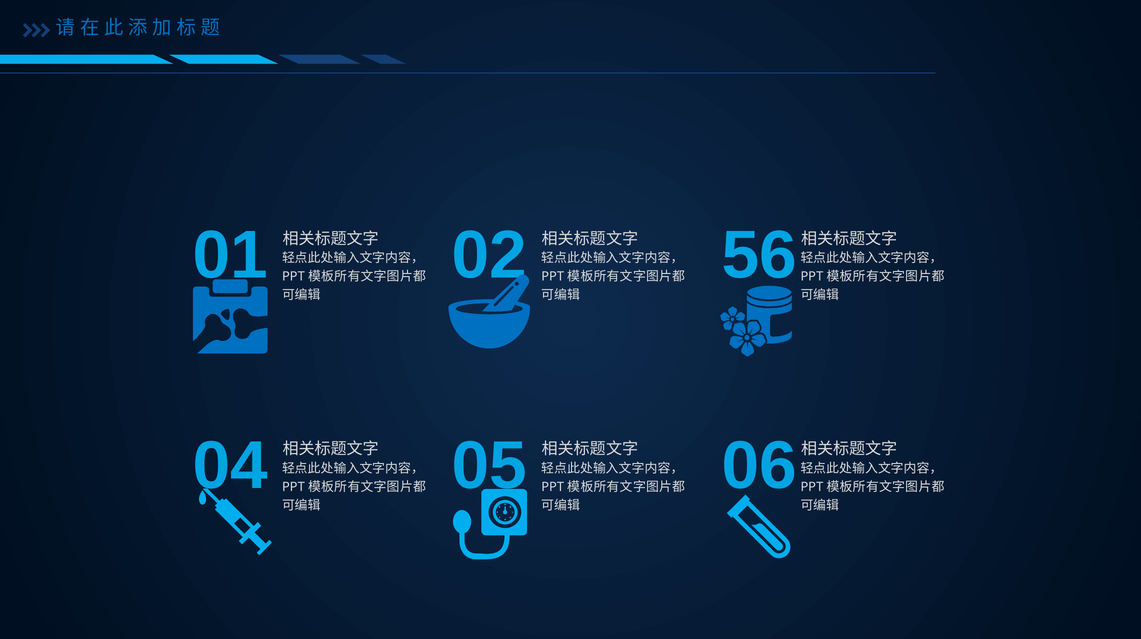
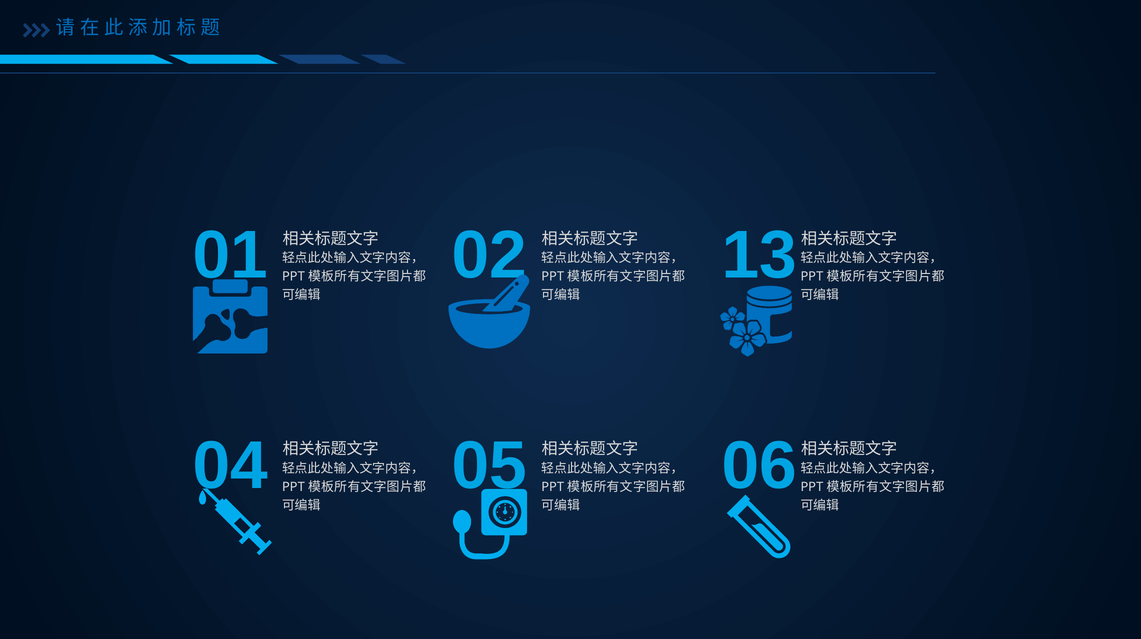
56: 56 -> 13
